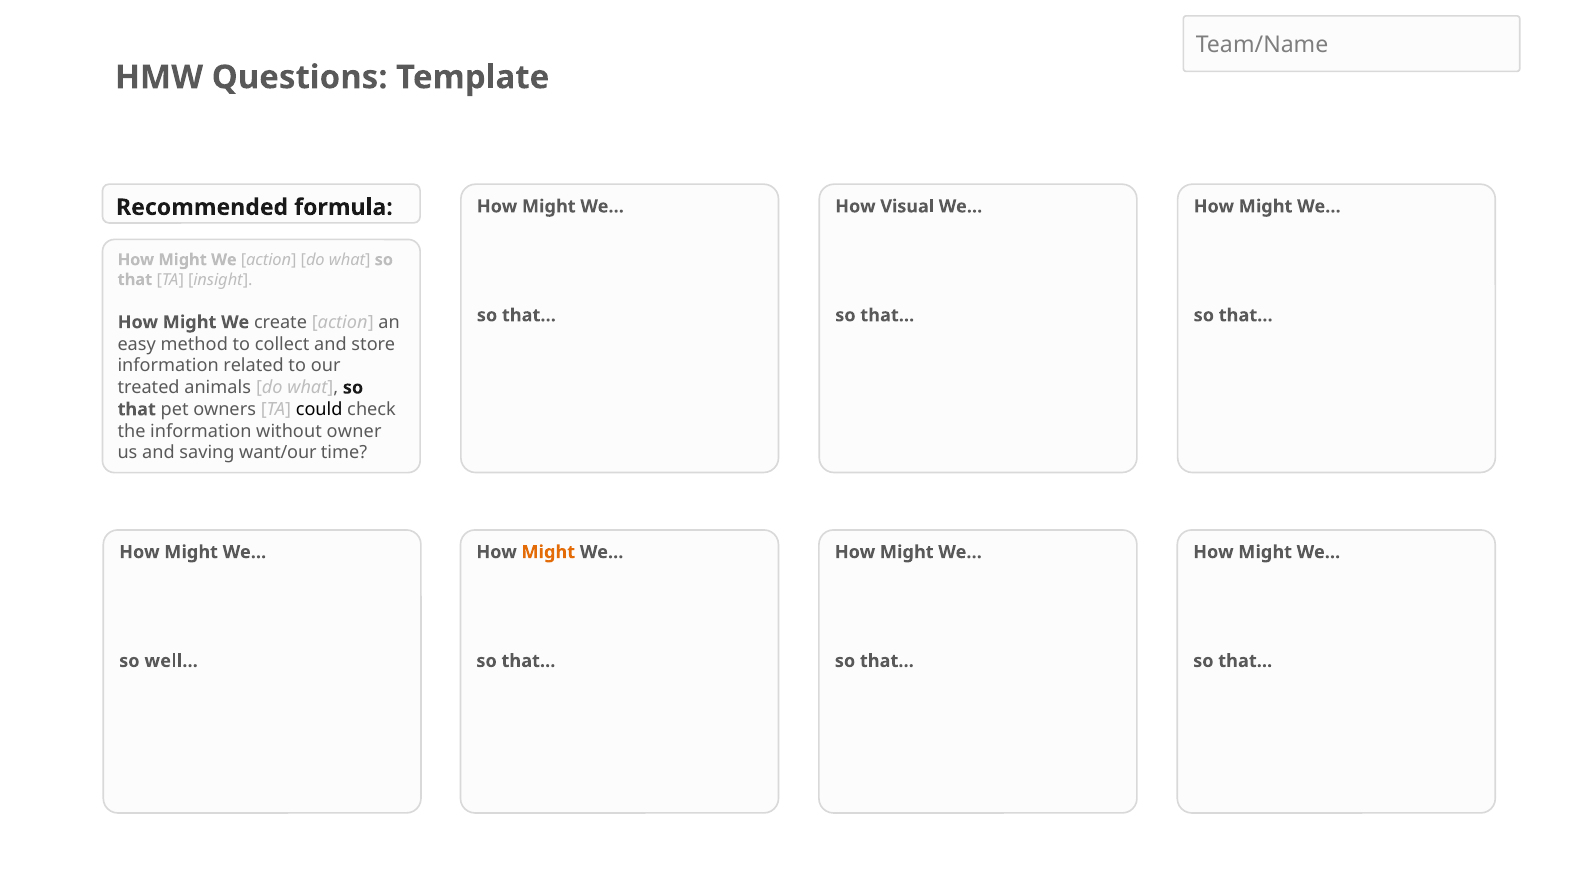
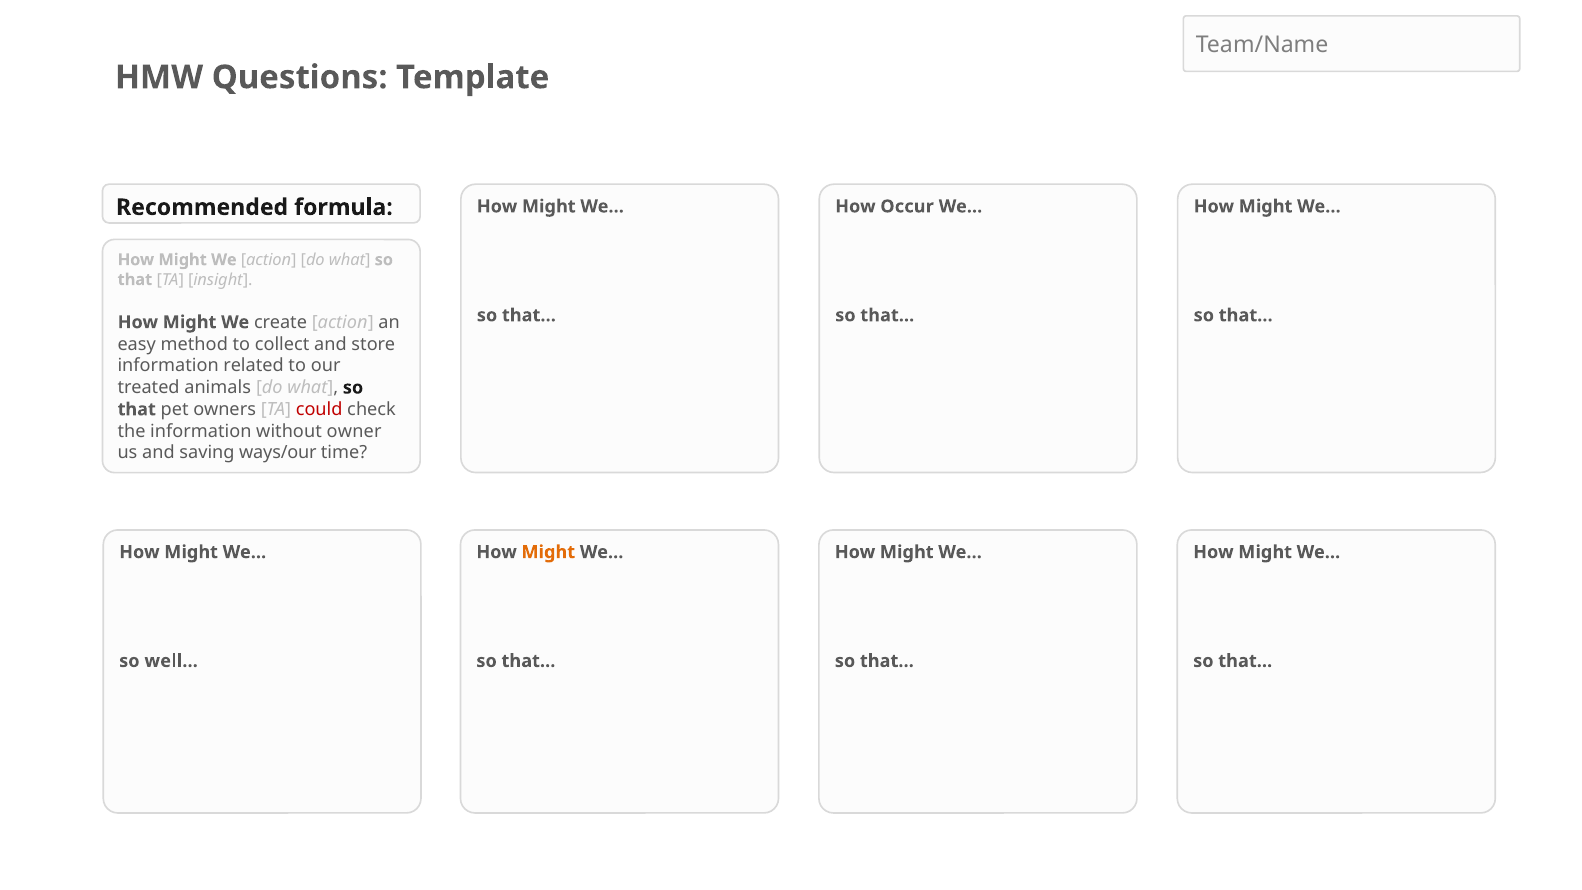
Visual: Visual -> Occur
could colour: black -> red
want/our: want/our -> ways/our
